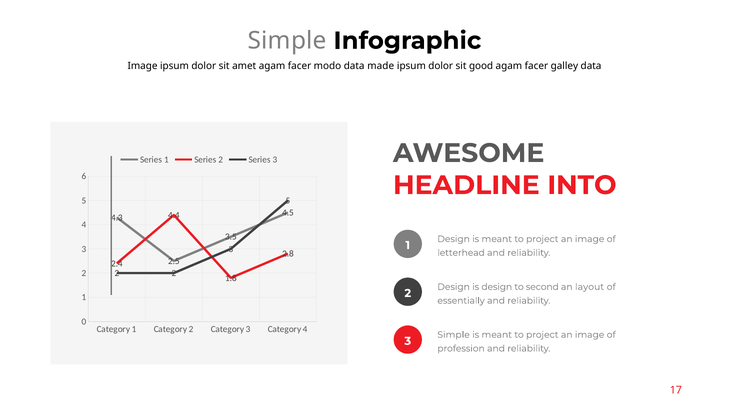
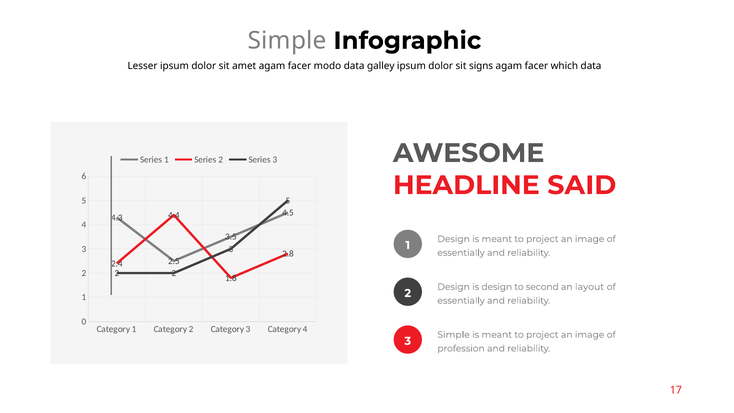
Image at (143, 66): Image -> Lesser
made: made -> galley
good: good -> signs
galley: galley -> which
INTO: INTO -> SAID
letterhead at (461, 253): letterhead -> essentially
